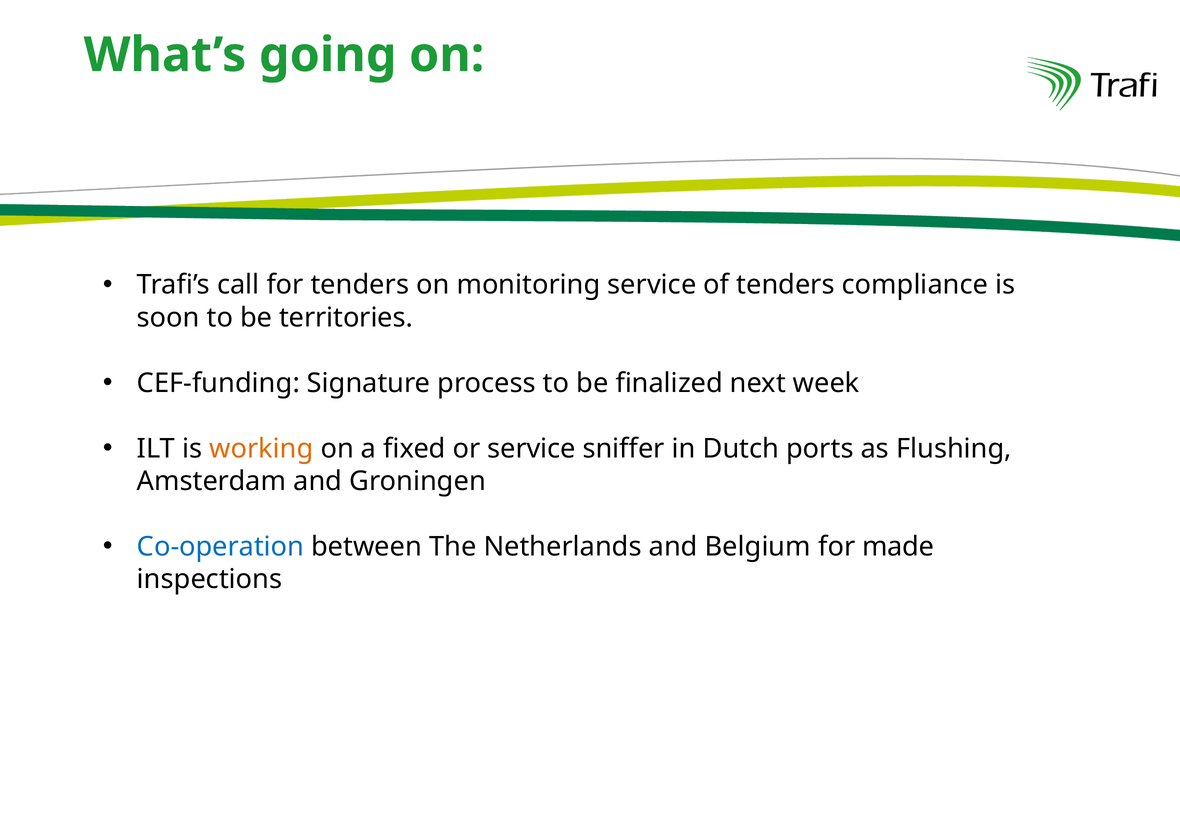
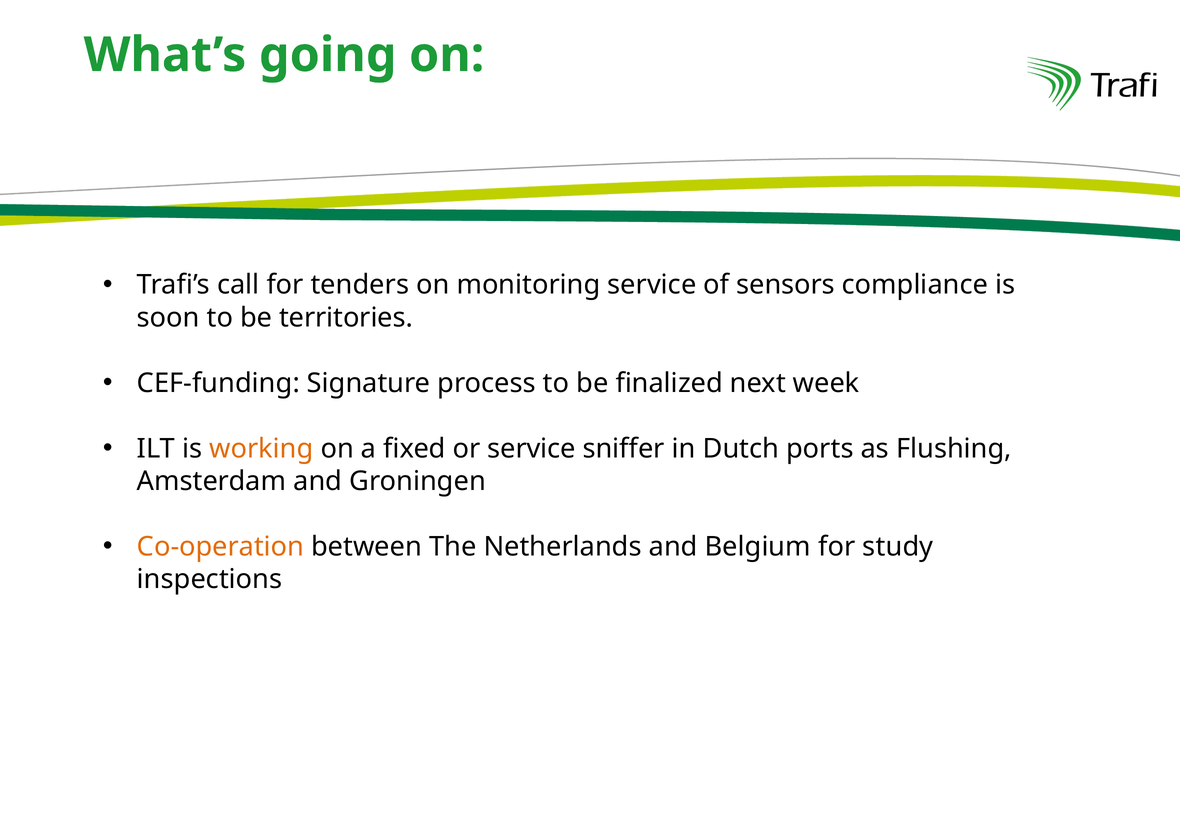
of tenders: tenders -> sensors
Co-operation at (221, 546) colour: blue -> orange
made: made -> study
